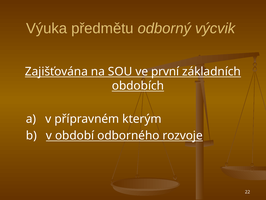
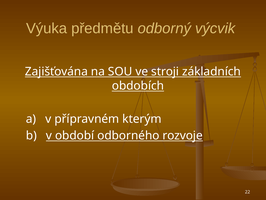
první: první -> stroji
